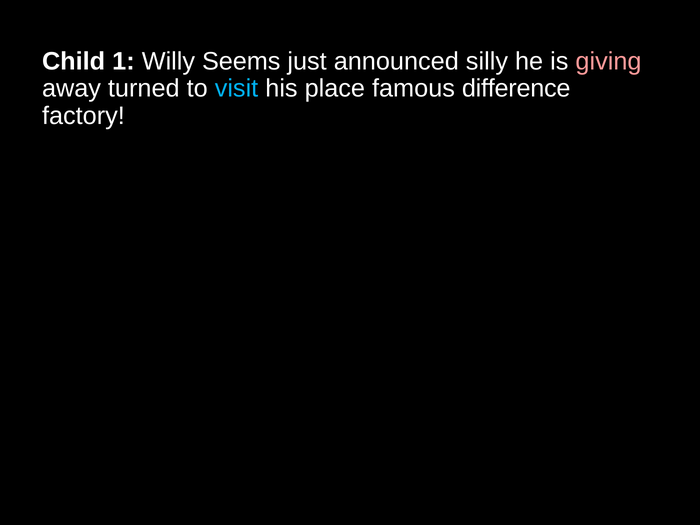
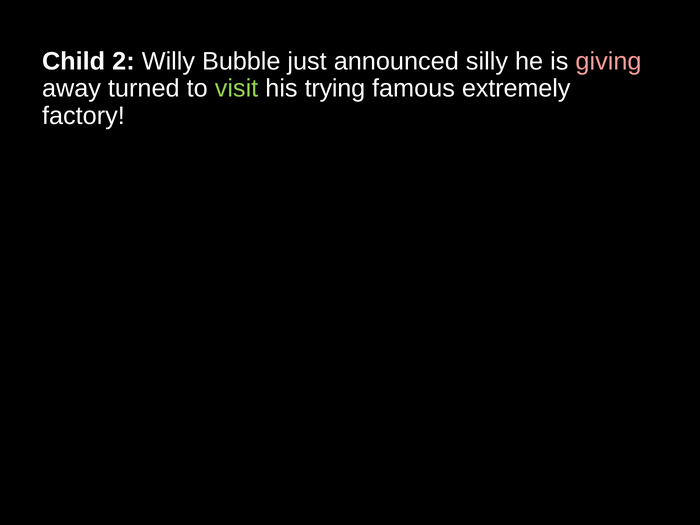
1: 1 -> 2
Seems: Seems -> Bubble
visit colour: light blue -> light green
place: place -> trying
difference: difference -> extremely
